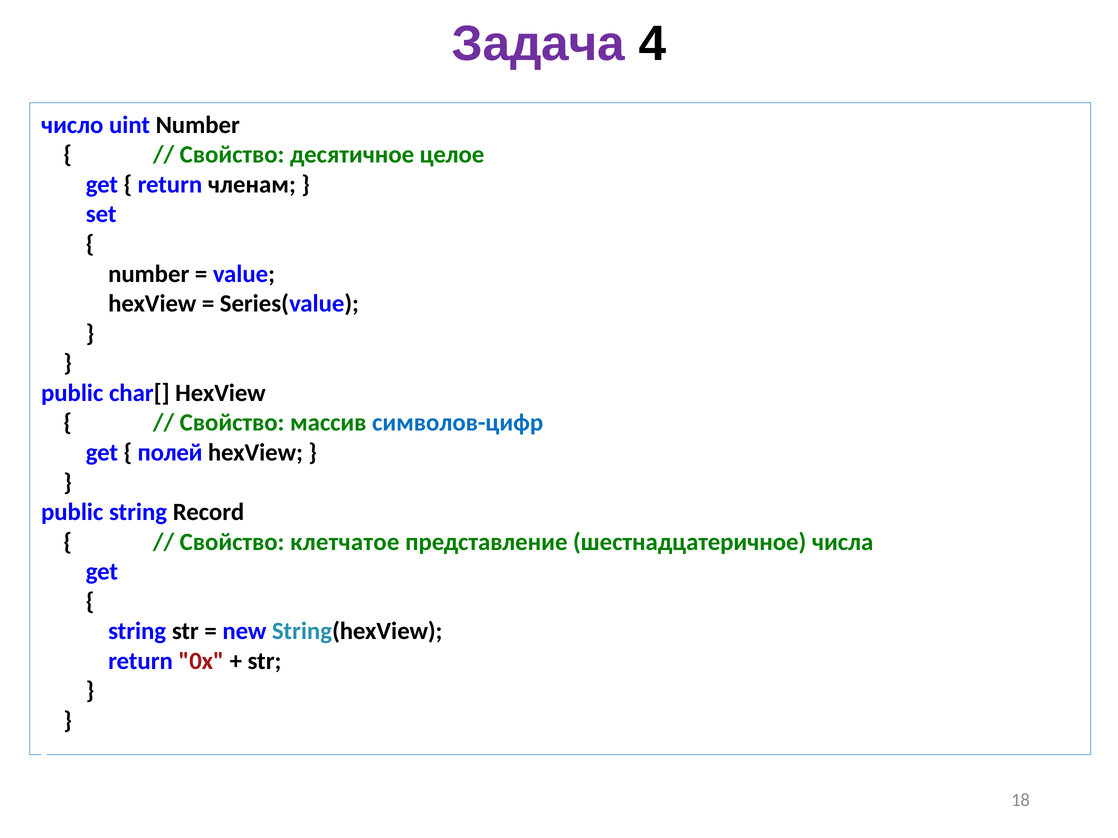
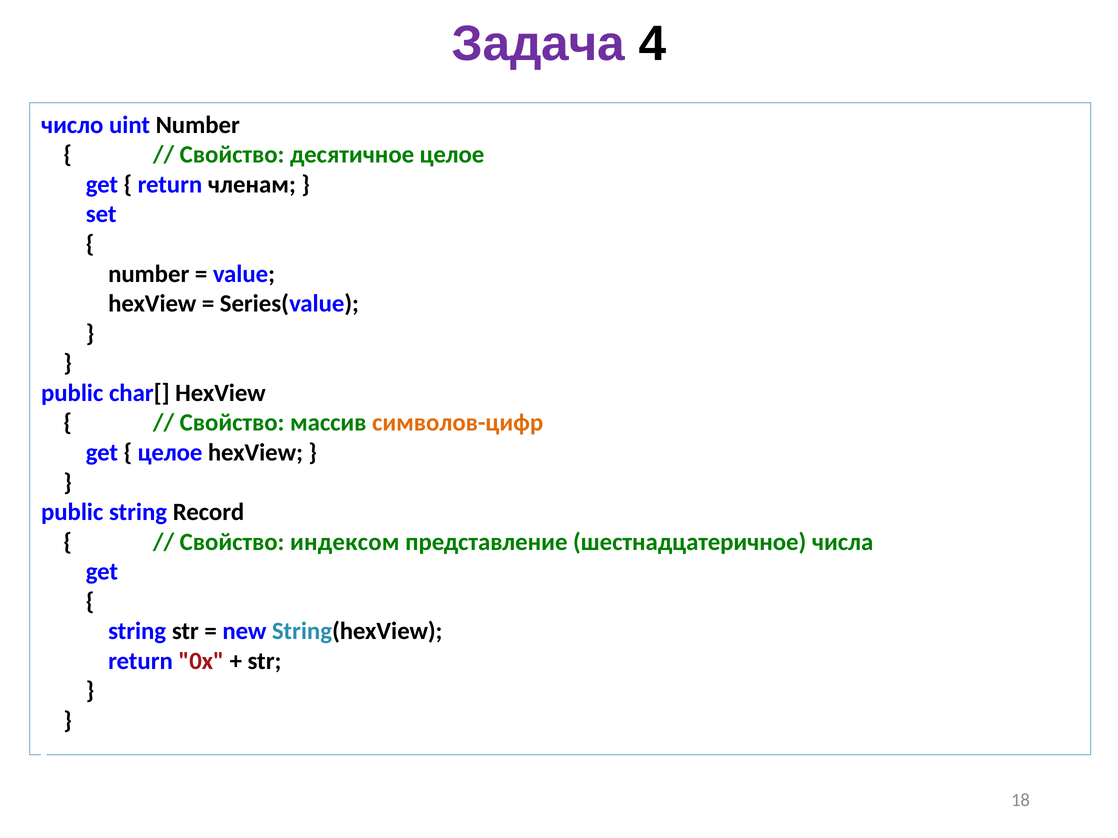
символов-цифр colour: blue -> orange
полей at (170, 453): полей -> целое
клетчатое: клетчатое -> индексом
